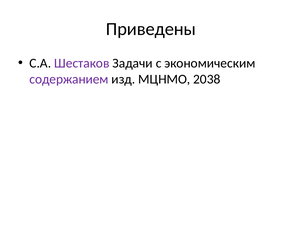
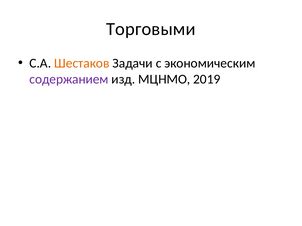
Приведены: Приведены -> Торговыми
Шестаков colour: purple -> orange
2038: 2038 -> 2019
